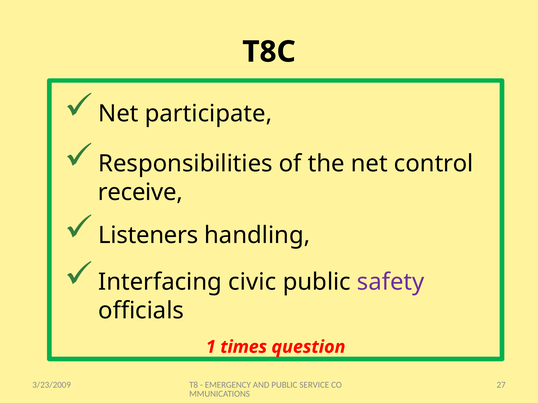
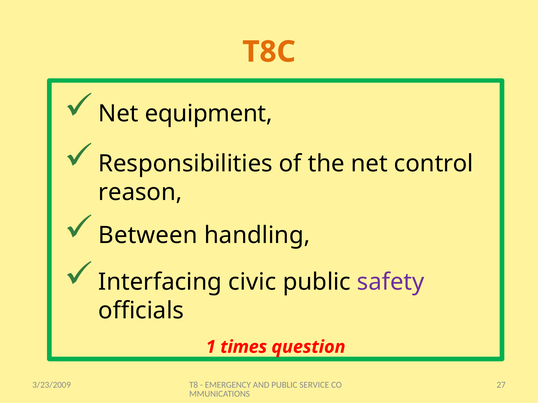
T8C colour: black -> orange
participate: participate -> equipment
receive: receive -> reason
Listeners: Listeners -> Between
